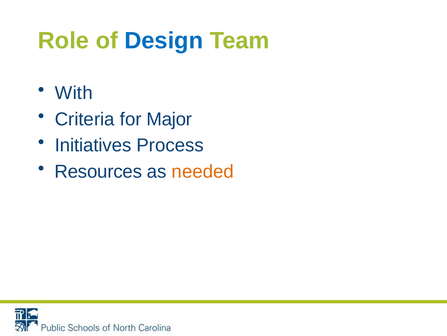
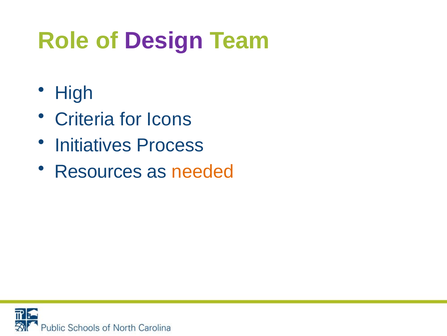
Design colour: blue -> purple
With: With -> High
Major: Major -> Icons
